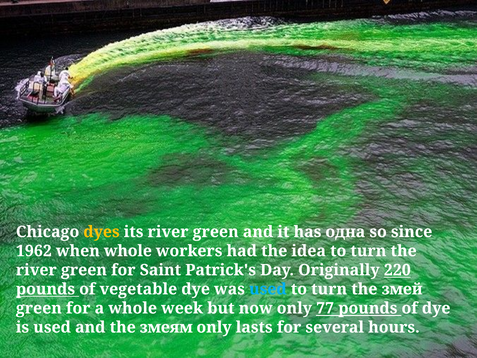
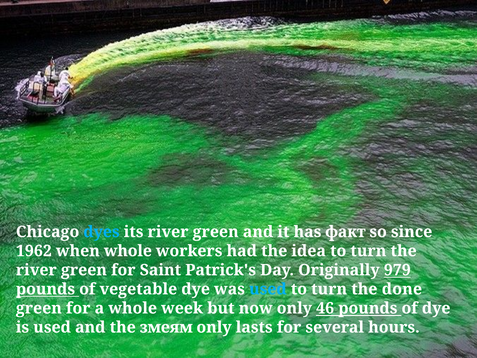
dyes colour: yellow -> light blue
одна: одна -> факт
220: 220 -> 979
змей: змей -> done
77: 77 -> 46
